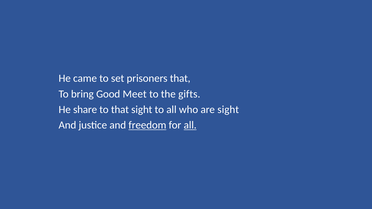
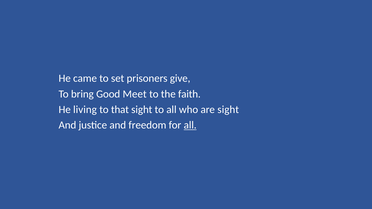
prisoners that: that -> give
gifts: gifts -> faith
share: share -> living
freedom underline: present -> none
